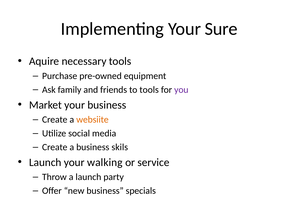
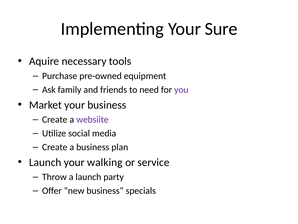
to tools: tools -> need
websiite colour: orange -> purple
skils: skils -> plan
